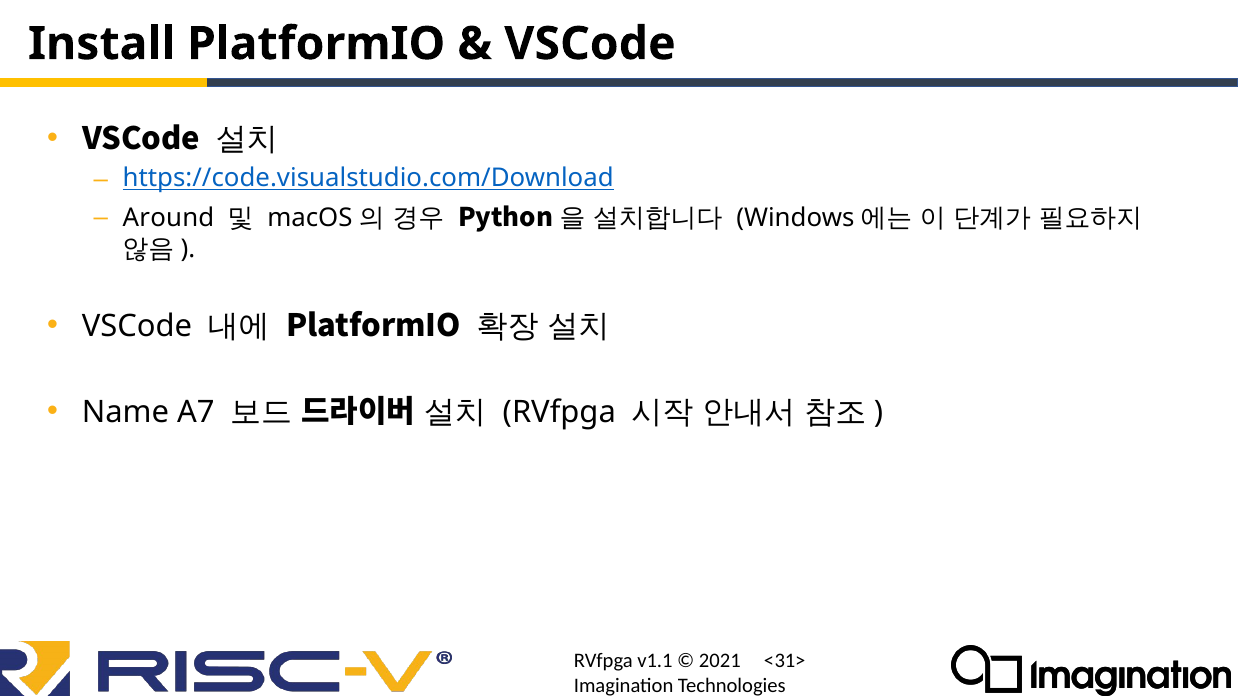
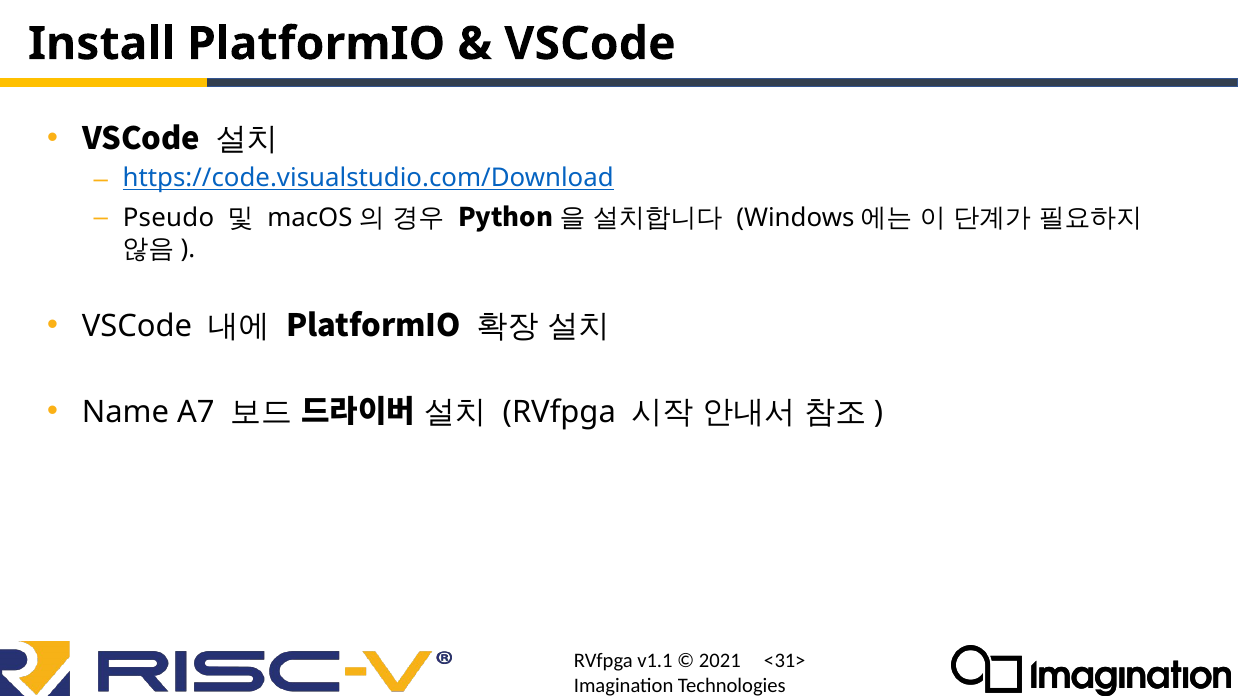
Around: Around -> Pseudo
